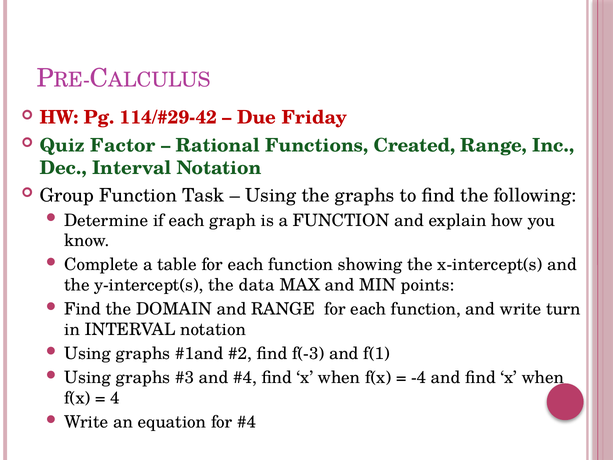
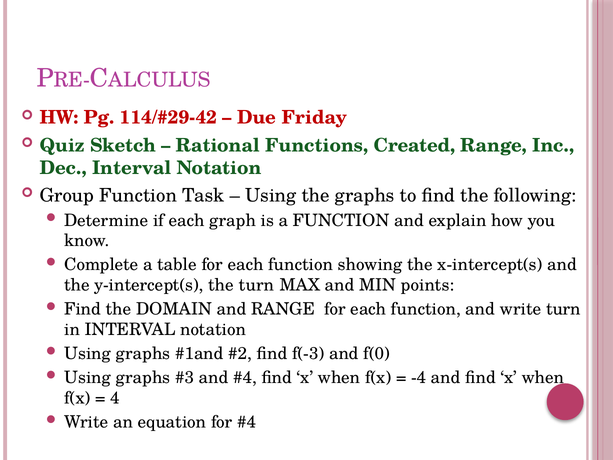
Factor: Factor -> Sketch
the data: data -> turn
f(1: f(1 -> f(0
